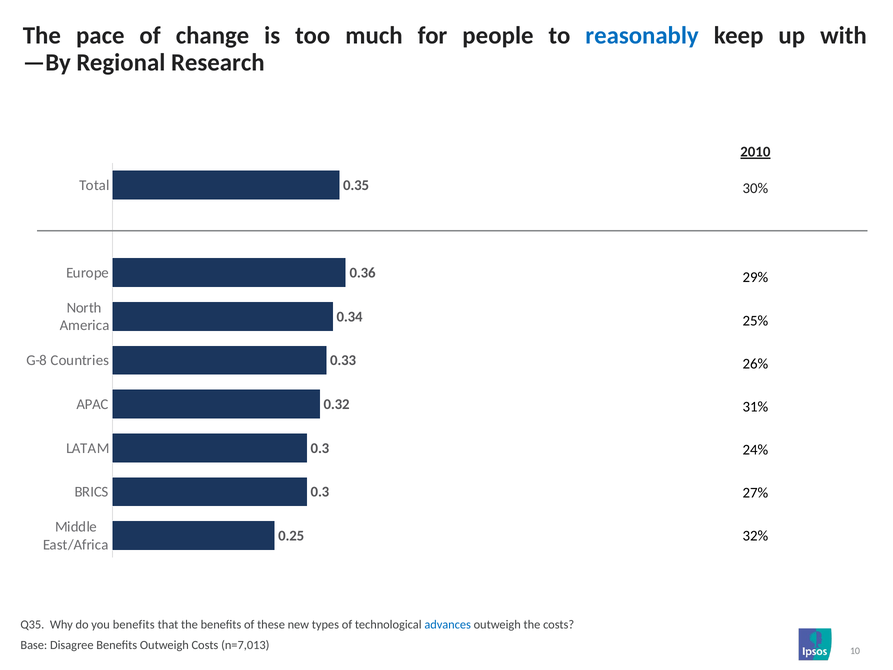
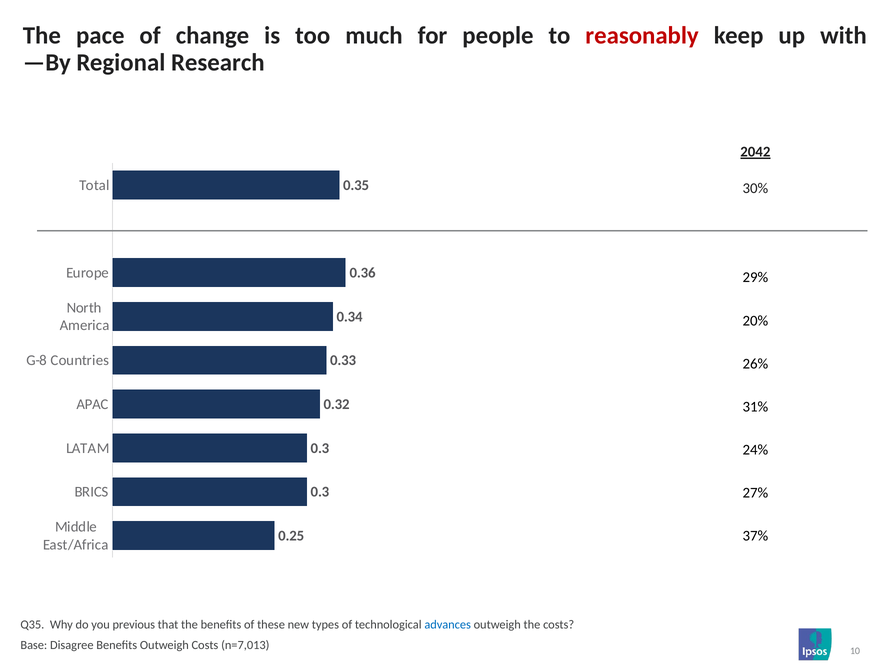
reasonably colour: blue -> red
2010: 2010 -> 2042
25%: 25% -> 20%
32%: 32% -> 37%
you benefits: benefits -> previous
